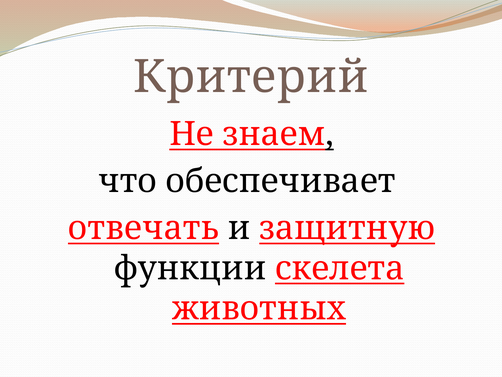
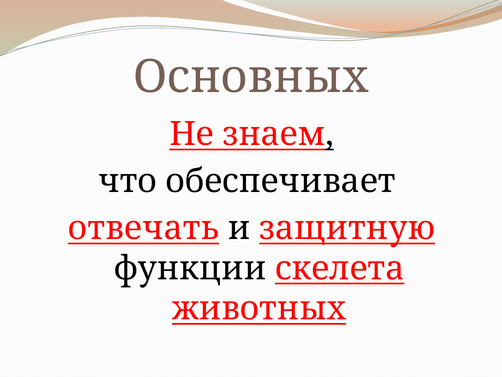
Критерий: Критерий -> Основных
